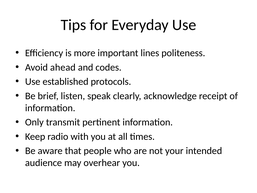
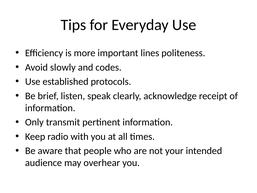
ahead: ahead -> slowly
